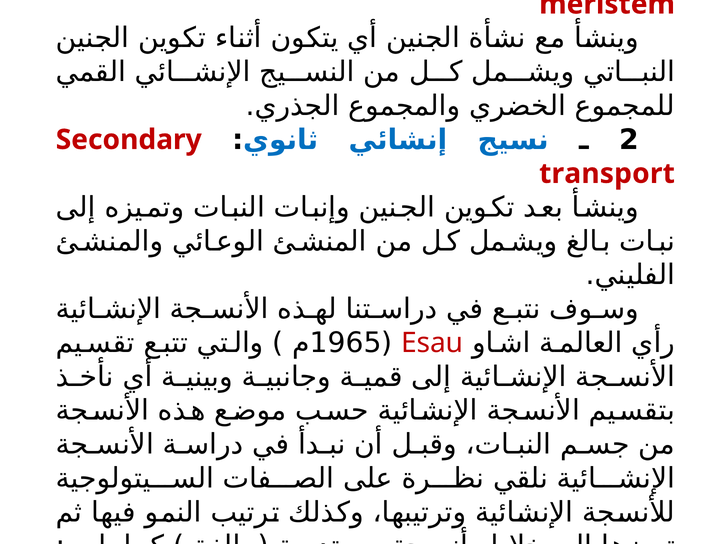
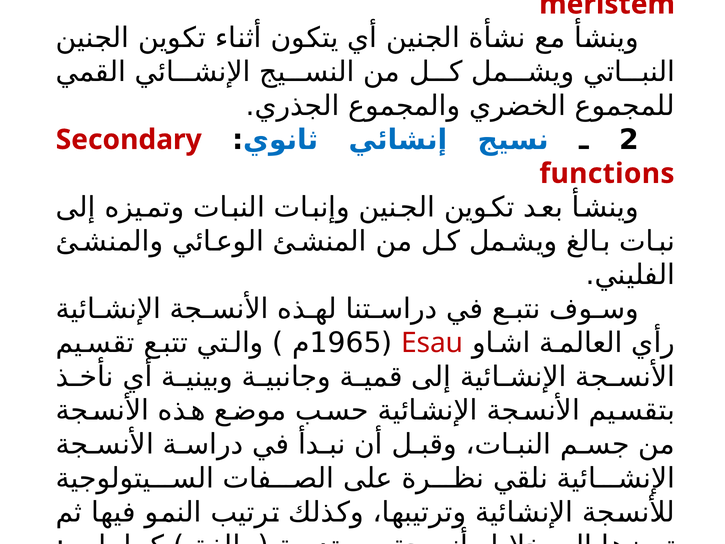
transport: transport -> functions
